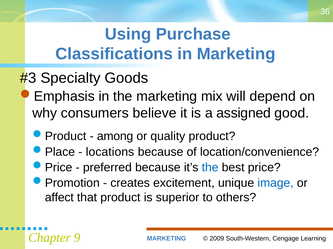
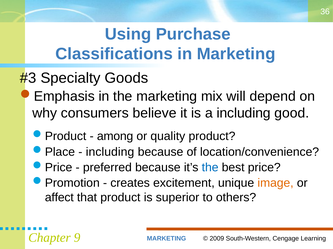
a assigned: assigned -> including
locations at (110, 152): locations -> including
image colour: blue -> orange
